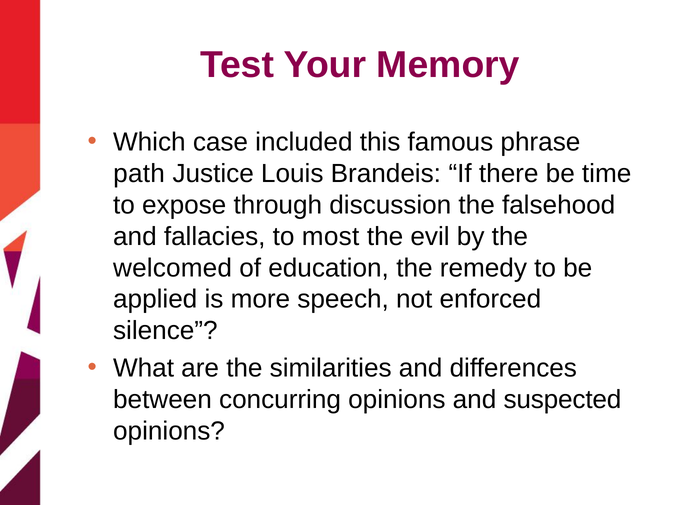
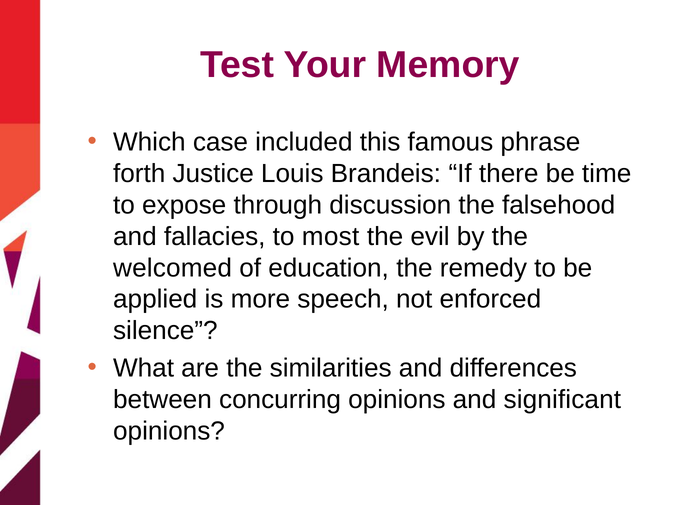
path: path -> forth
suspected: suspected -> significant
